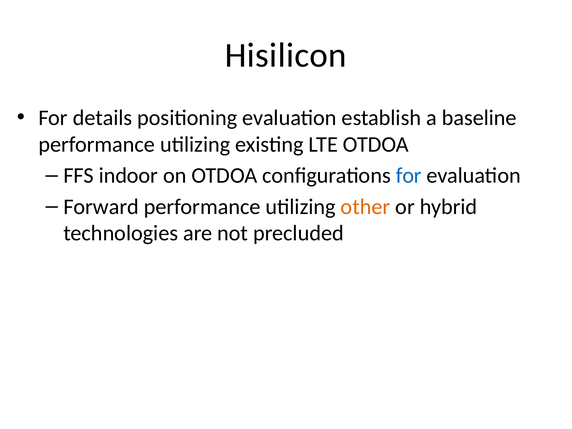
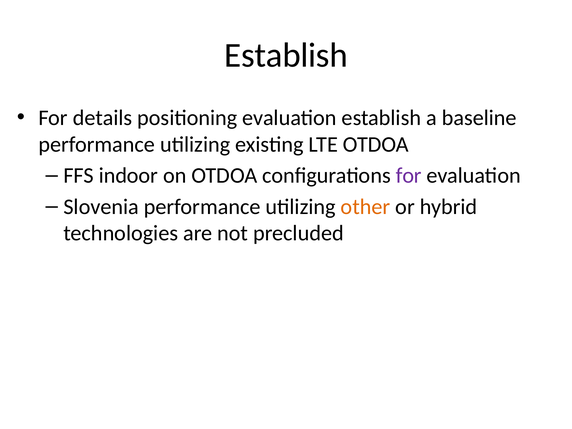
Hisilicon at (286, 55): Hisilicon -> Establish
for at (409, 176) colour: blue -> purple
Forward: Forward -> Slovenia
